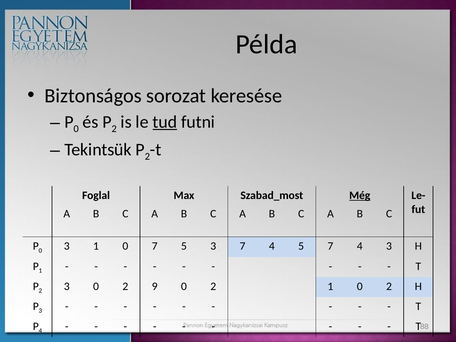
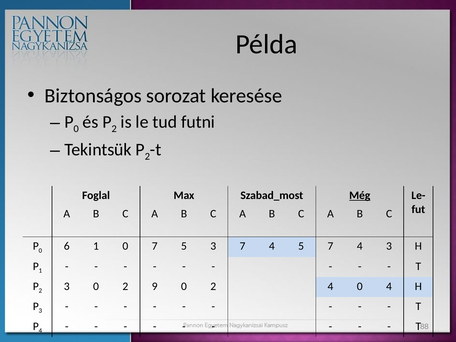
tud underline: present -> none
0 3: 3 -> 6
2 1: 1 -> 4
2 at (389, 286): 2 -> 4
